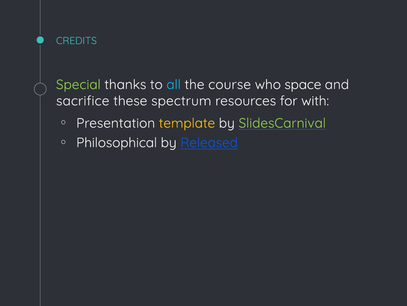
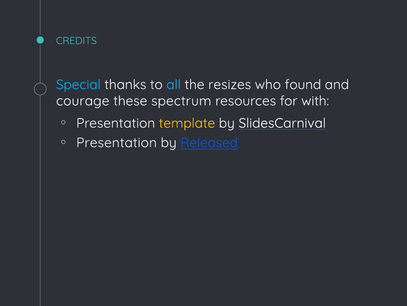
Special colour: light green -> light blue
course: course -> resizes
space: space -> found
sacrifice: sacrifice -> courage
SlidesCarnival colour: light green -> white
Philosophical at (117, 142): Philosophical -> Presentation
